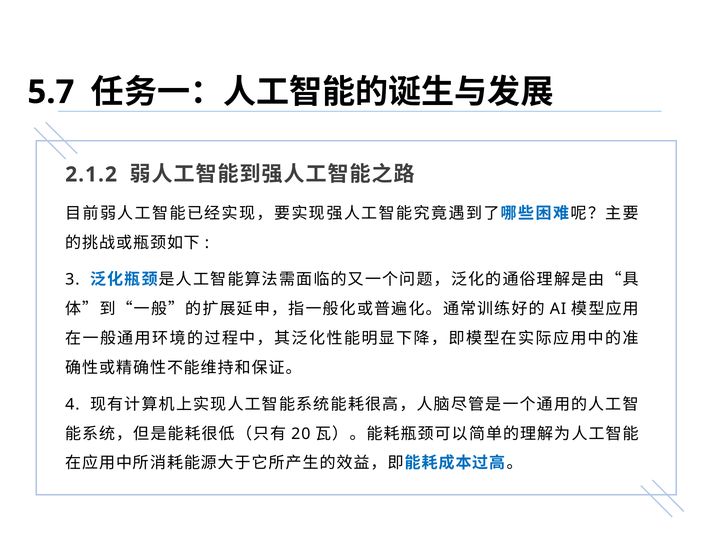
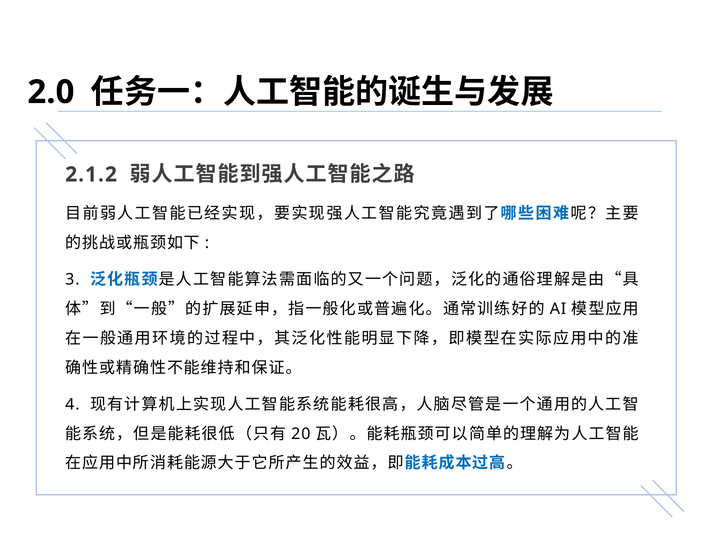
5.7: 5.7 -> 2.0
